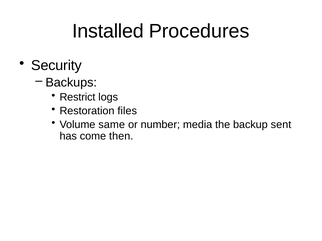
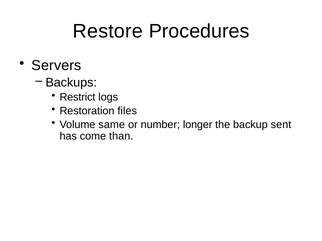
Installed: Installed -> Restore
Security: Security -> Servers
media: media -> longer
then: then -> than
